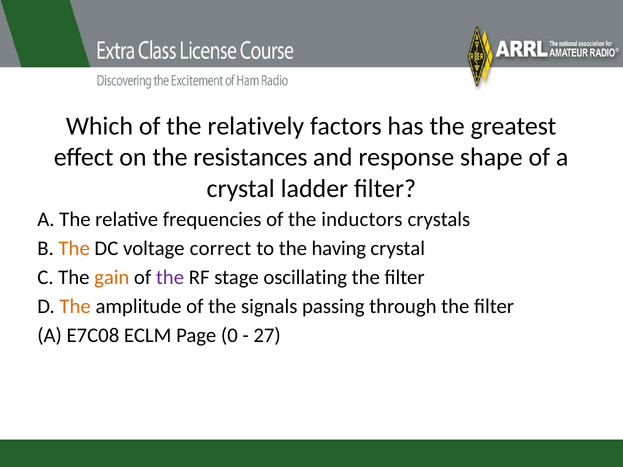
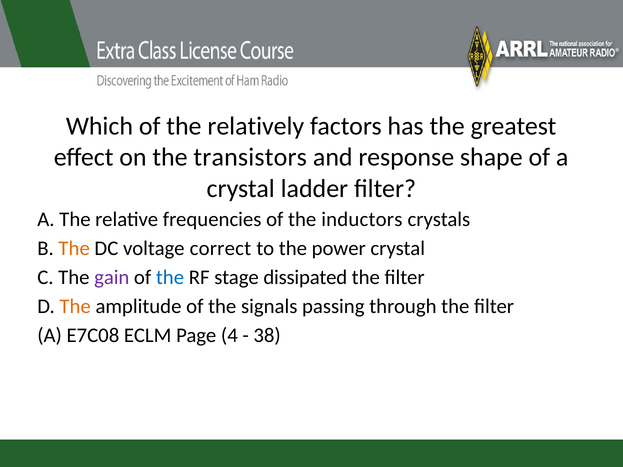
resistances: resistances -> transistors
having: having -> power
gain colour: orange -> purple
the at (170, 278) colour: purple -> blue
oscillating: oscillating -> dissipated
0: 0 -> 4
27: 27 -> 38
